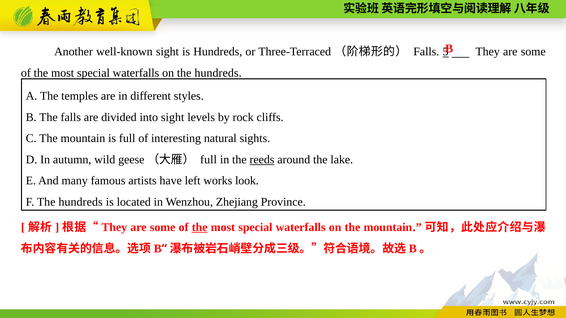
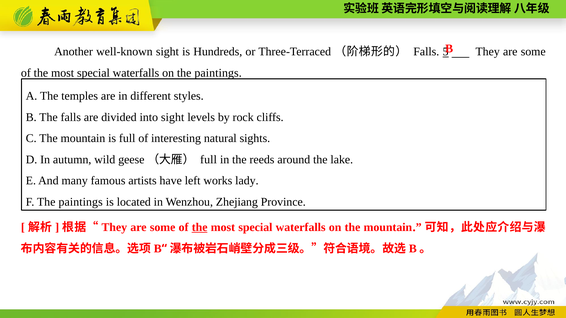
on the hundreds: hundreds -> paintings
reeds underline: present -> none
look: look -> lady
F The hundreds: hundreds -> paintings
